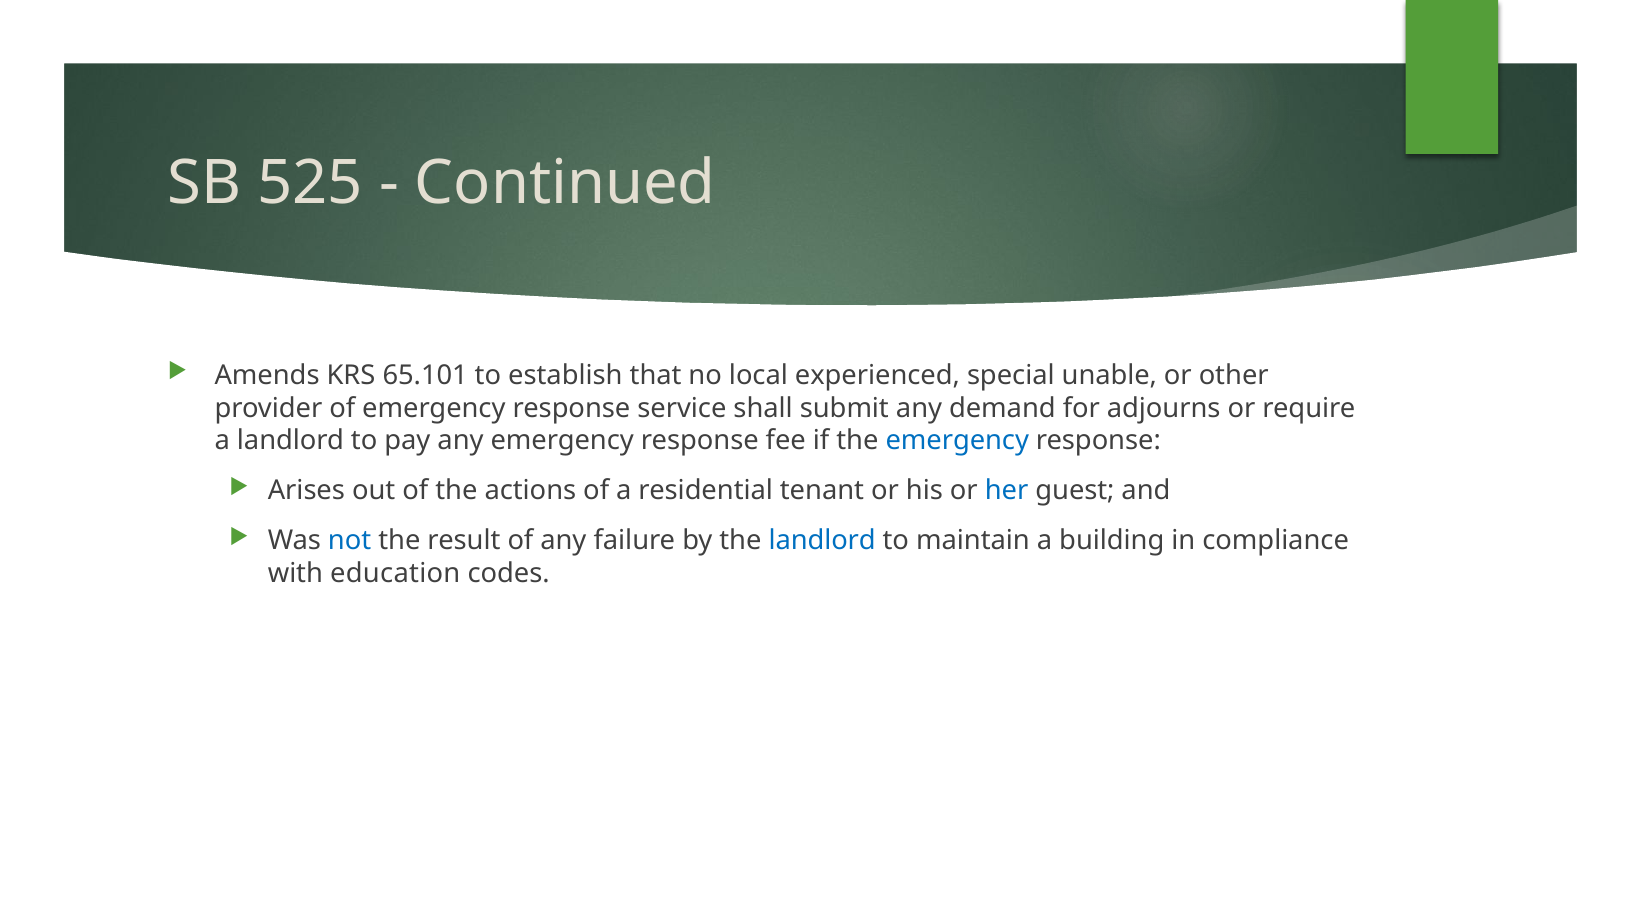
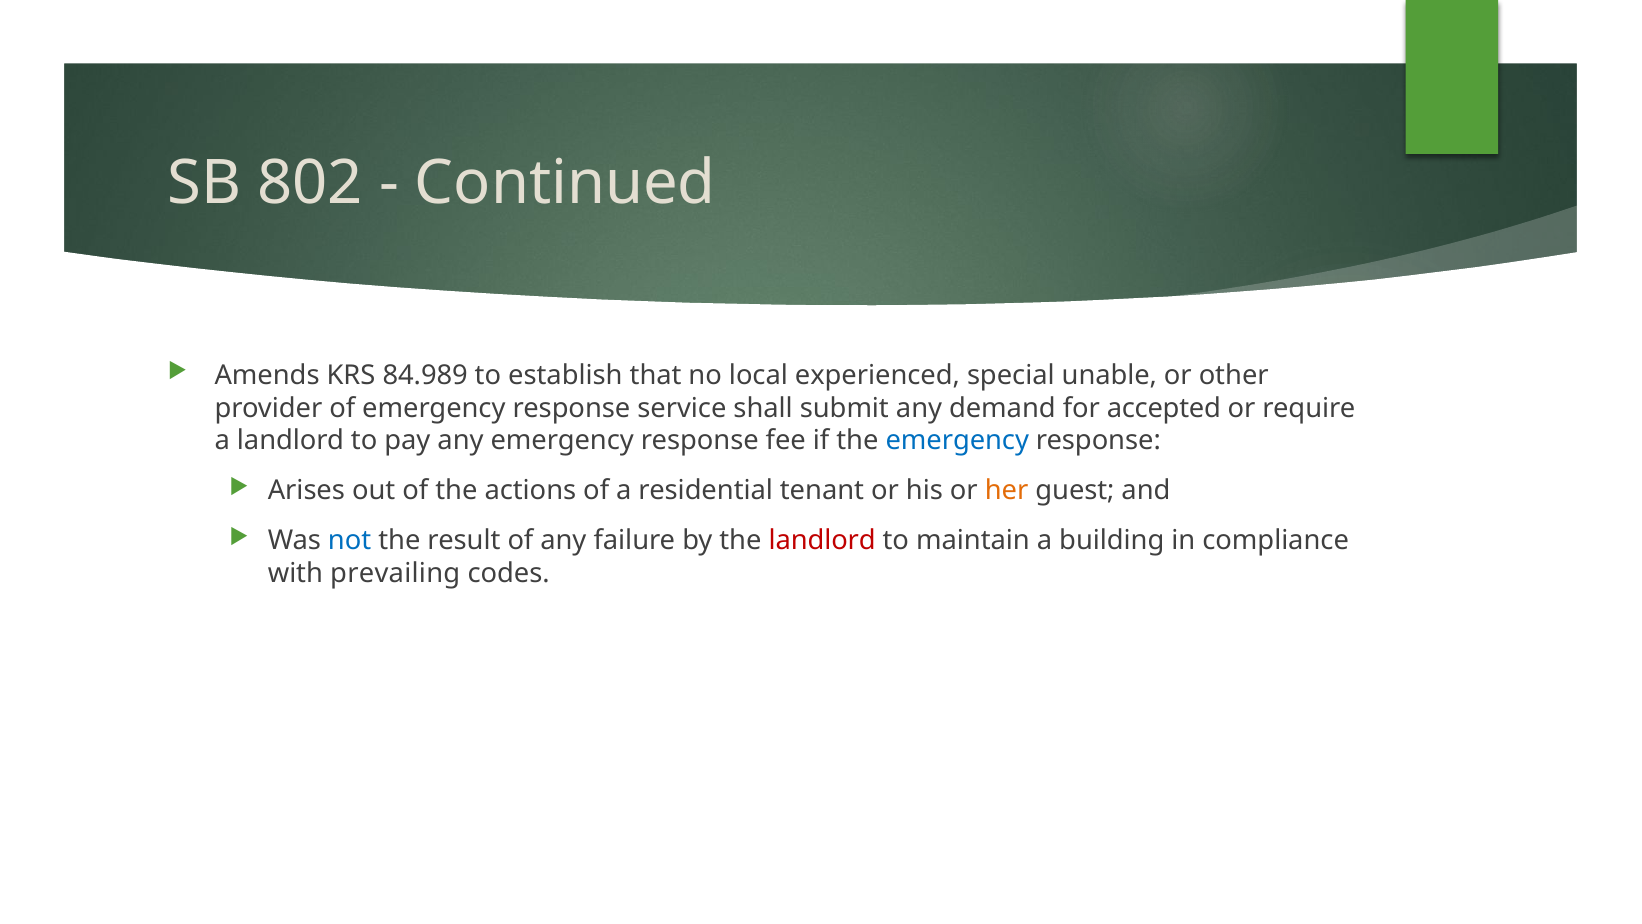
525: 525 -> 802
65.101: 65.101 -> 84.989
adjourns: adjourns -> accepted
her colour: blue -> orange
landlord at (822, 541) colour: blue -> red
education: education -> prevailing
